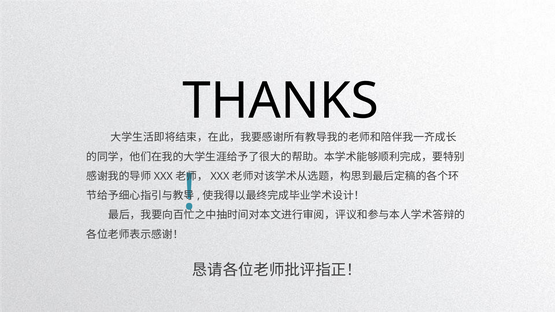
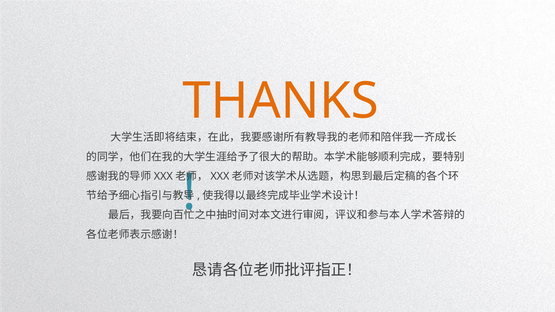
THANKS colour: black -> orange
